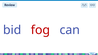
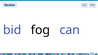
fog colour: red -> black
